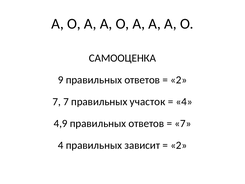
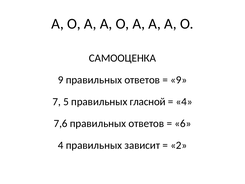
2 at (179, 80): 2 -> 9
7 7: 7 -> 5
участок: участок -> гласной
4,9: 4,9 -> 7,6
7 at (183, 123): 7 -> 6
